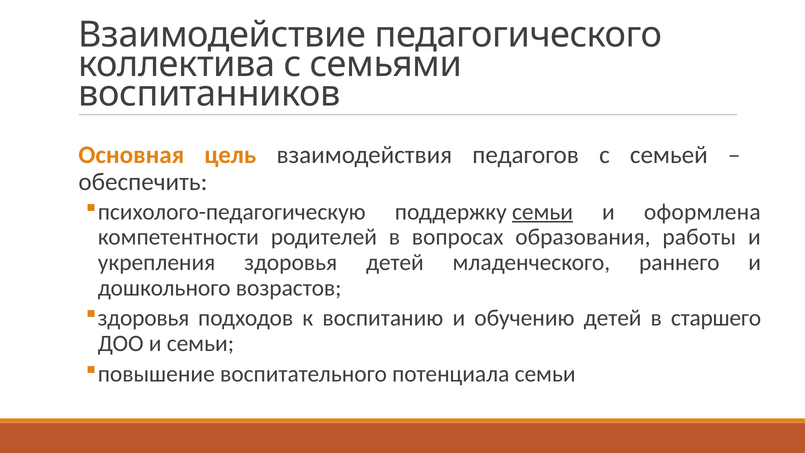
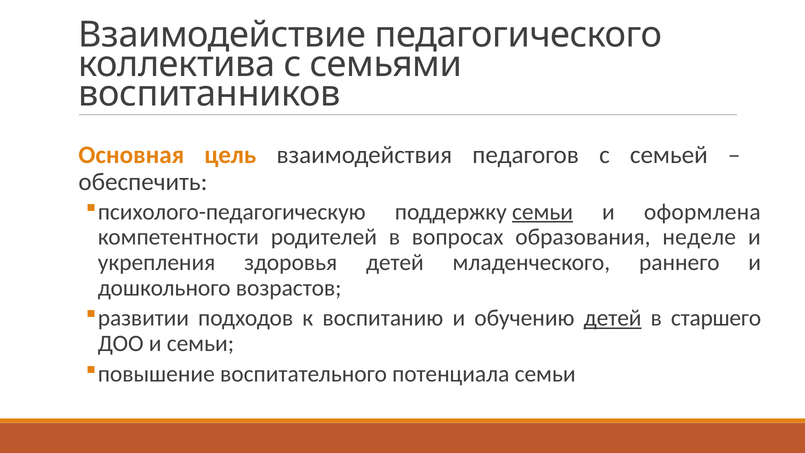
работы: работы -> неделе
здоровья at (143, 318): здоровья -> развитии
детей at (613, 318) underline: none -> present
